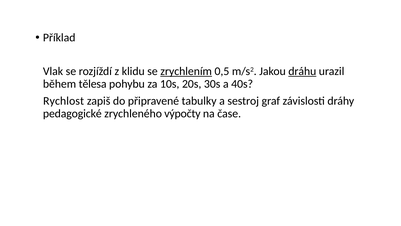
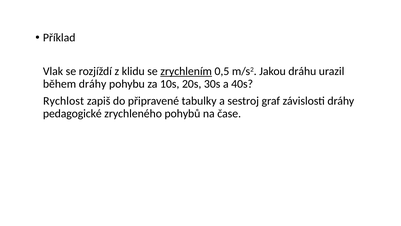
dráhu underline: present -> none
během tělesa: tělesa -> dráhy
výpočty: výpočty -> pohybů
